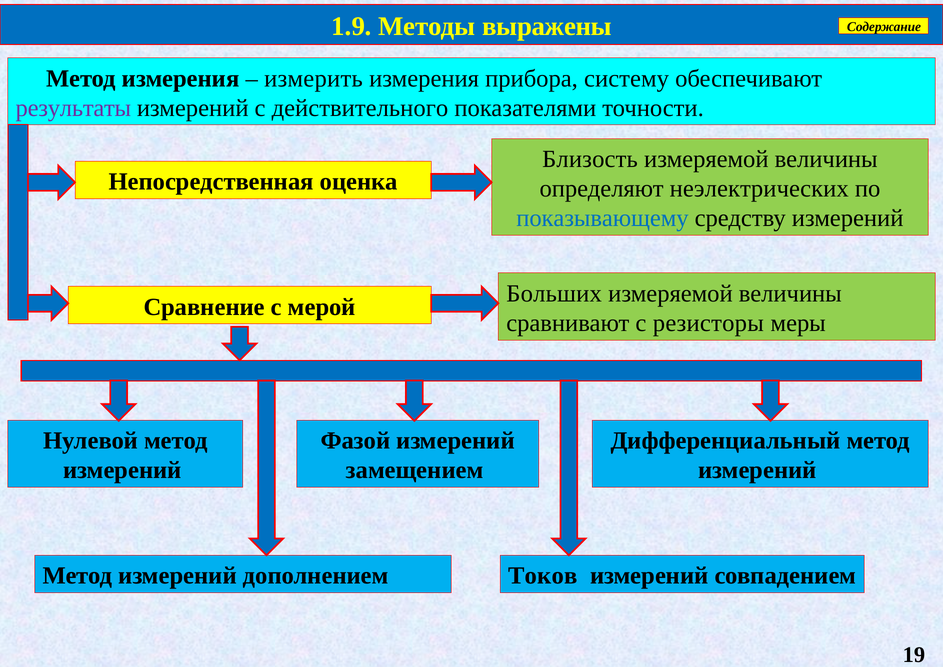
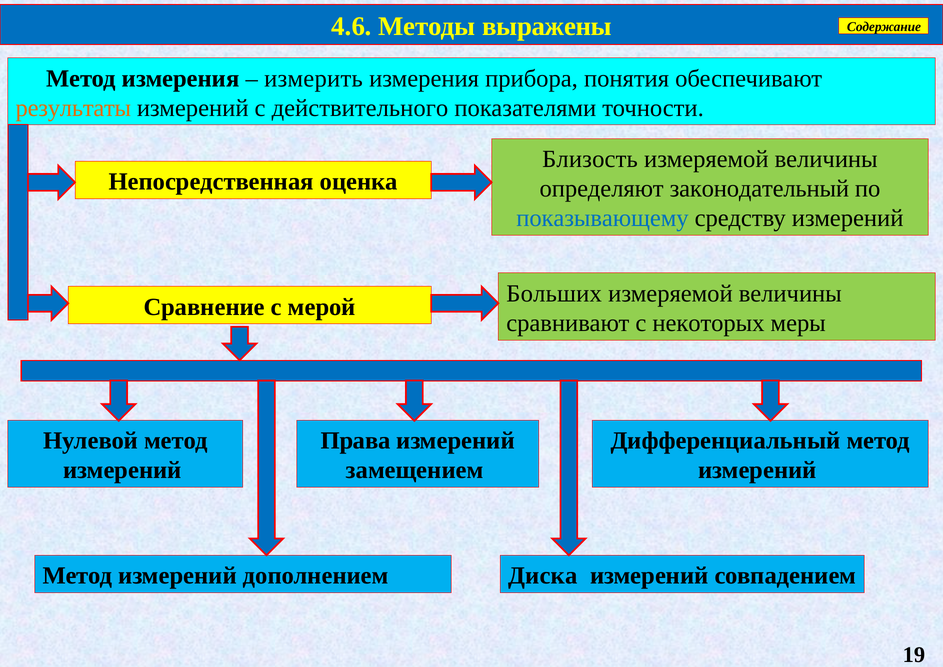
1.9: 1.9 -> 4.6
систему: систему -> понятия
результаты colour: purple -> orange
неэлектрических: неэлектрических -> законодательный
резисторы: резисторы -> некоторых
Фазой: Фазой -> Права
Токов: Токов -> Диска
